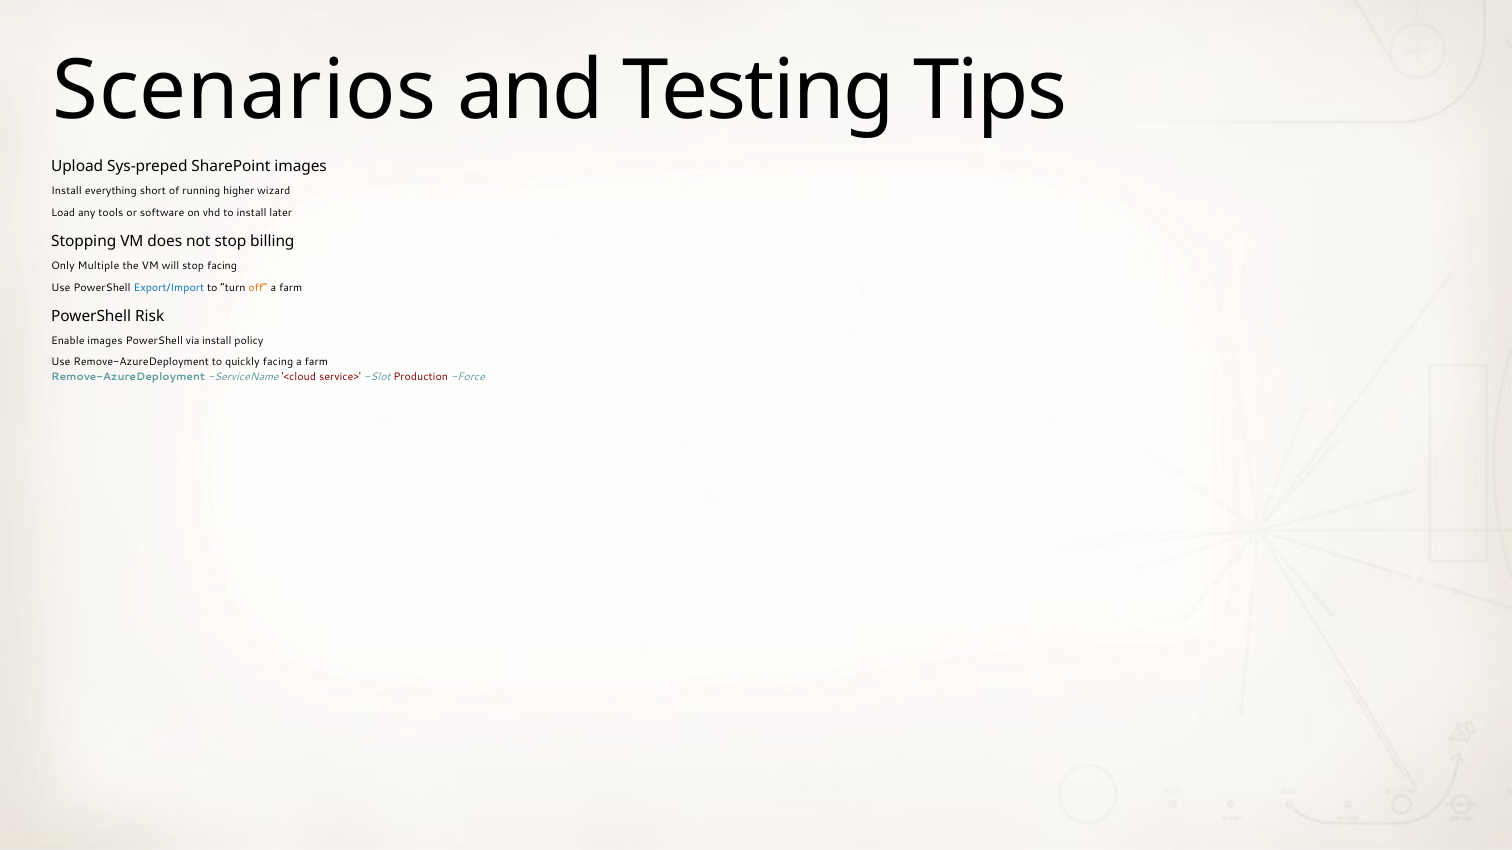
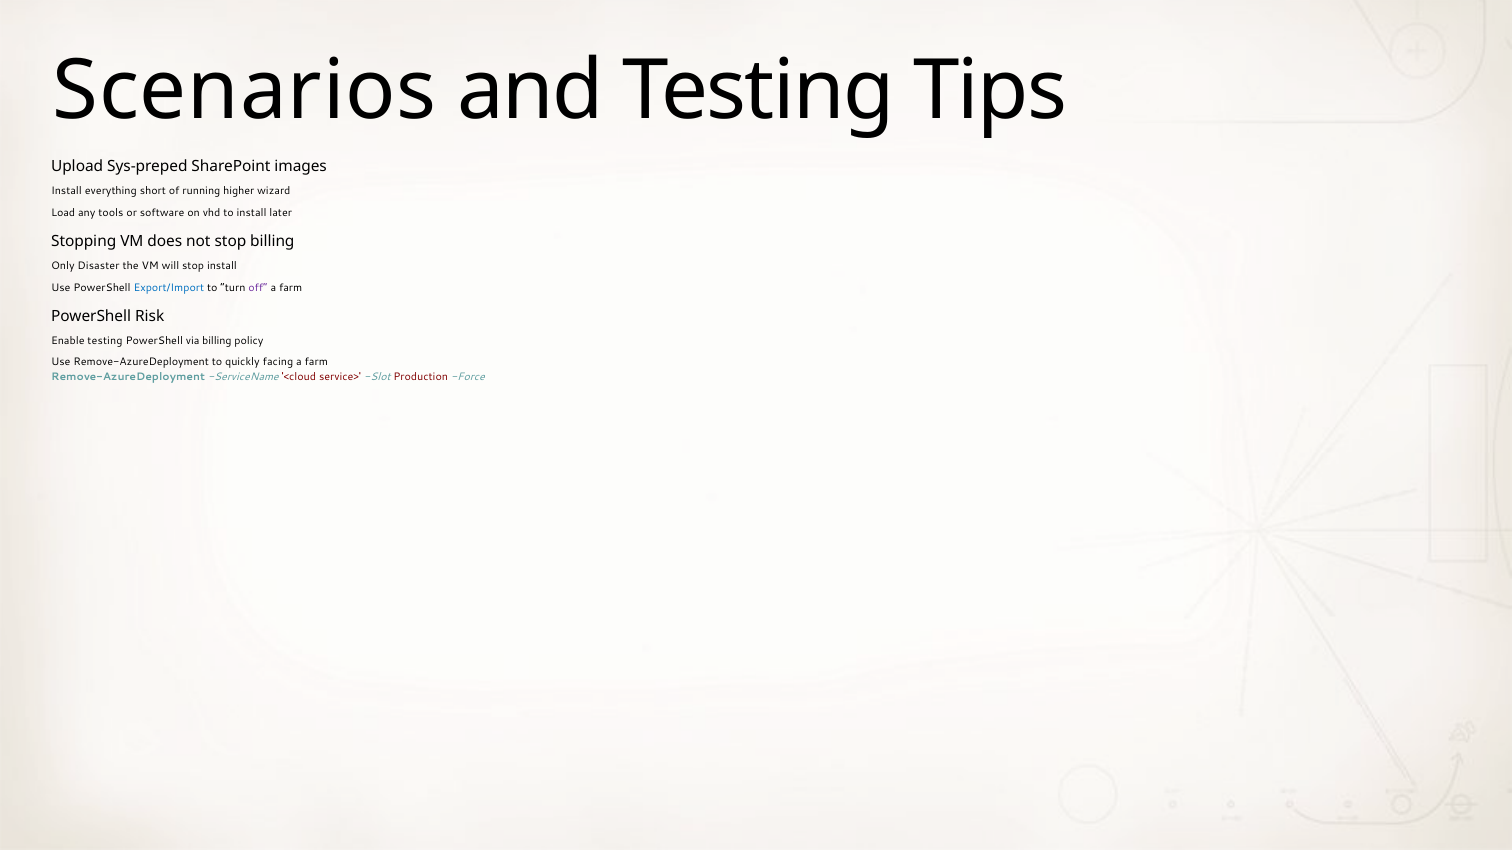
Multiple: Multiple -> Disaster
stop facing: facing -> install
off colour: orange -> purple
Enable images: images -> testing
via install: install -> billing
